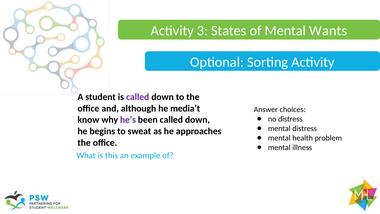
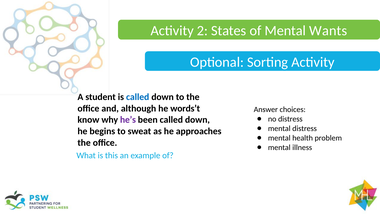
3: 3 -> 2
called at (138, 97) colour: purple -> blue
media’t: media’t -> words’t
